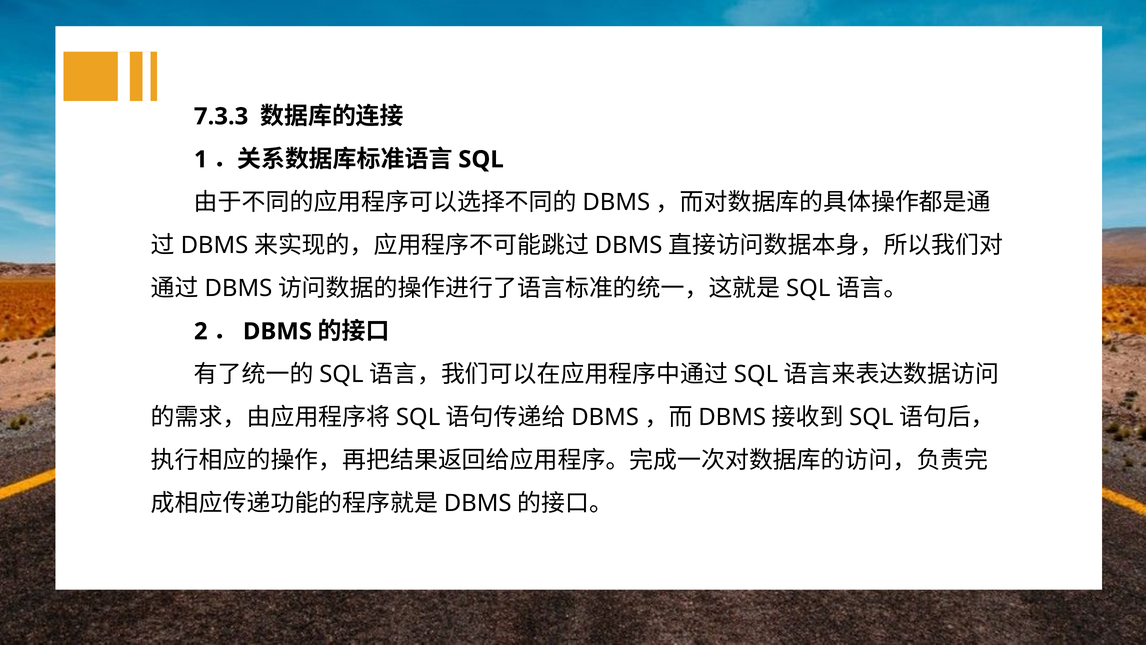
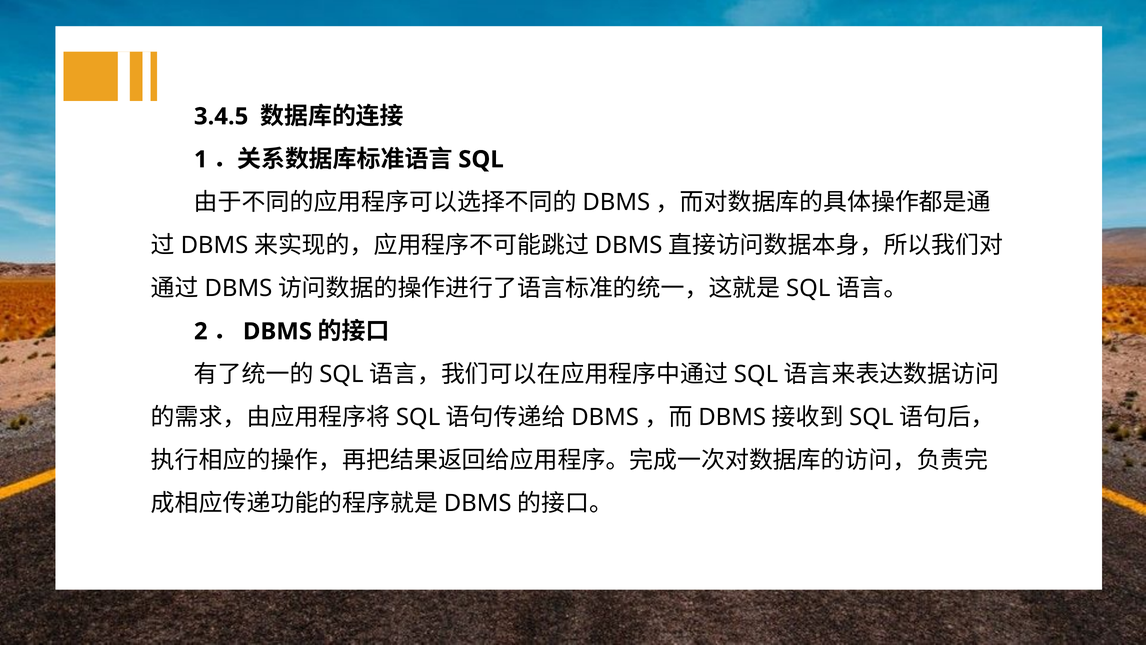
7.3.3: 7.3.3 -> 3.4.5
